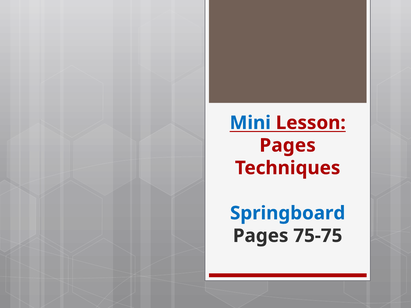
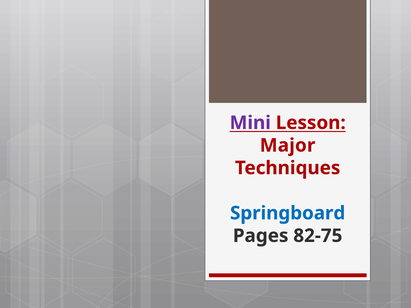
Mini colour: blue -> purple
Pages at (288, 145): Pages -> Major
75-75: 75-75 -> 82-75
